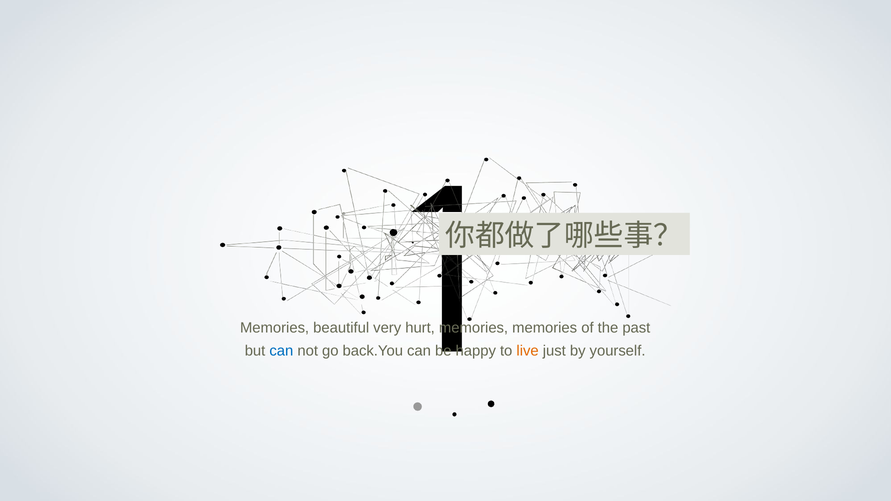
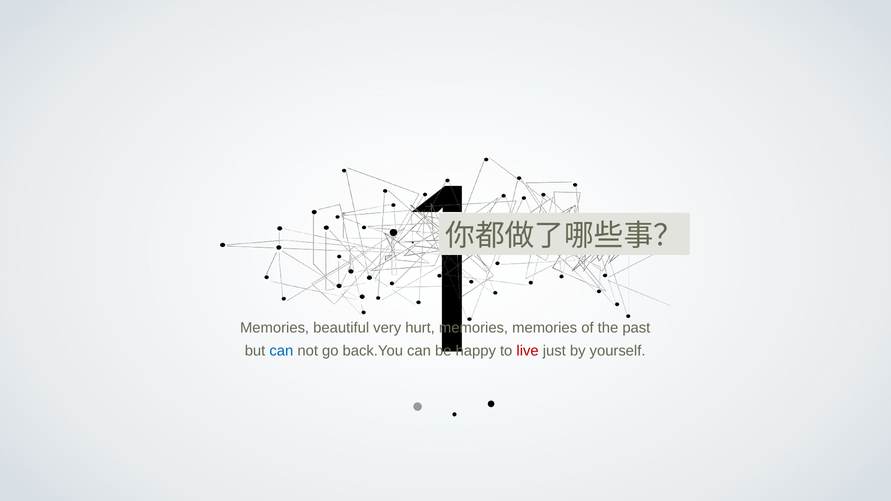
live colour: orange -> red
